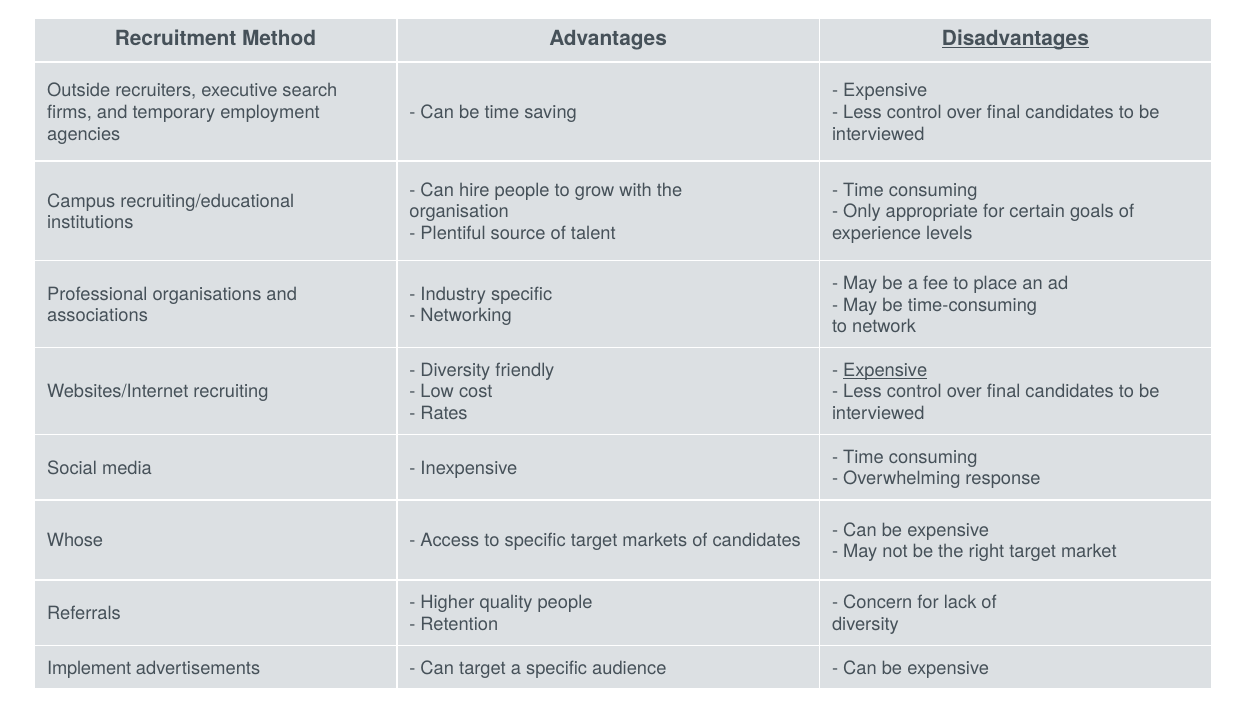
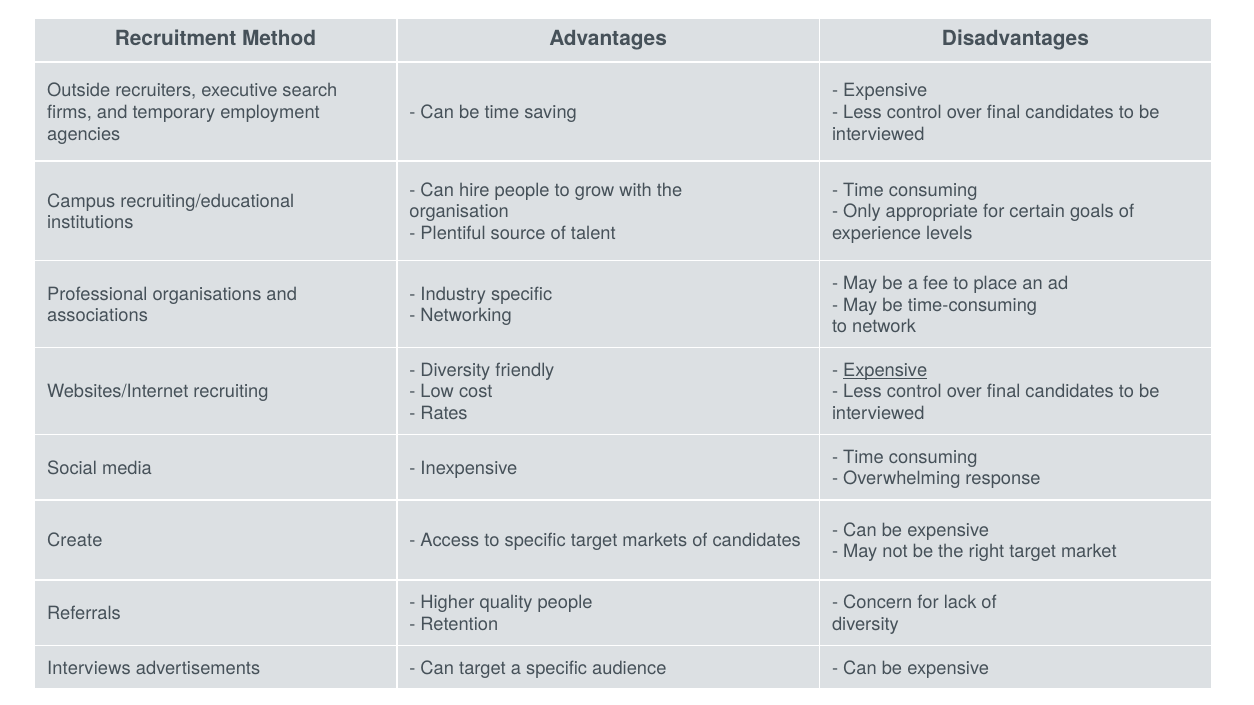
Disadvantages underline: present -> none
Whose: Whose -> Create
Implement: Implement -> Interviews
